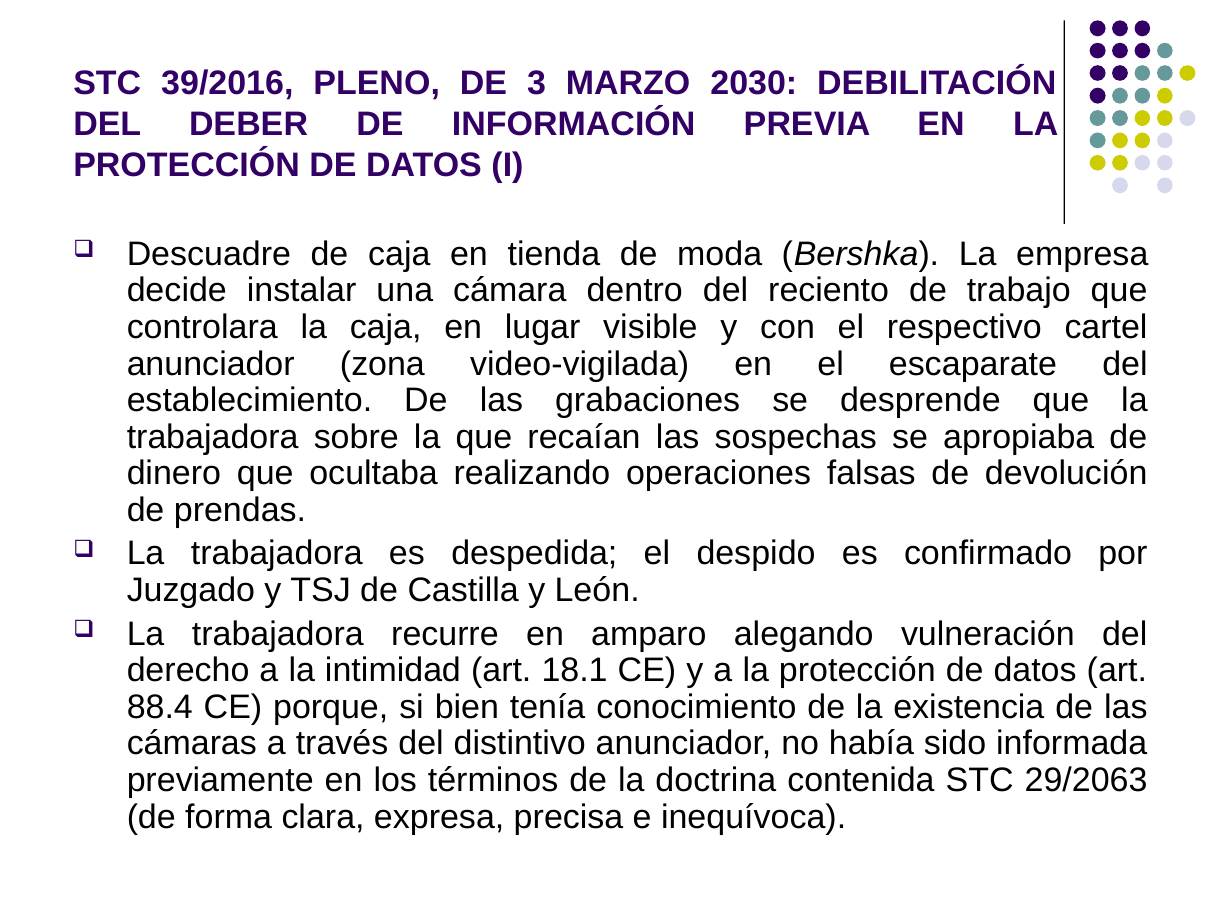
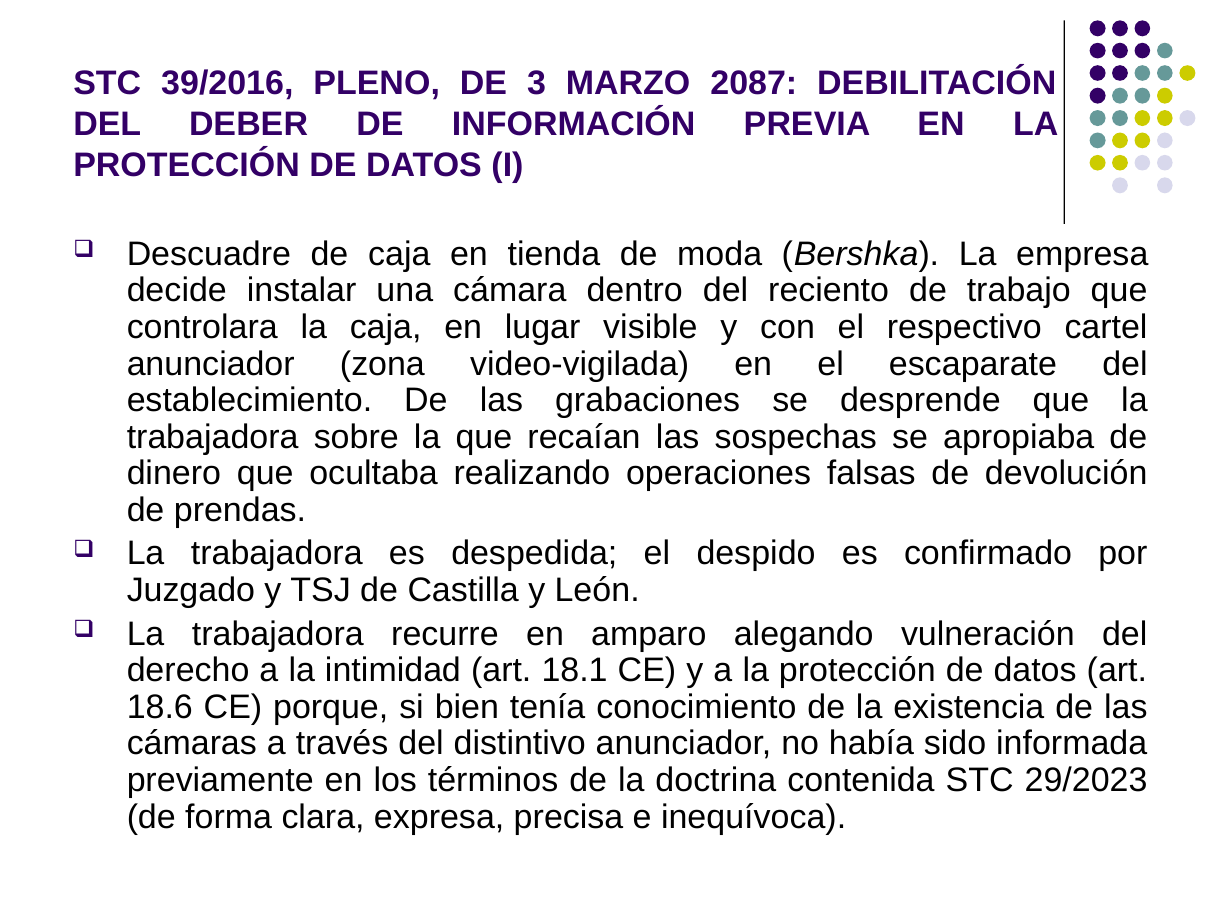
2030: 2030 -> 2087
88.4: 88.4 -> 18.6
29/2063: 29/2063 -> 29/2023
